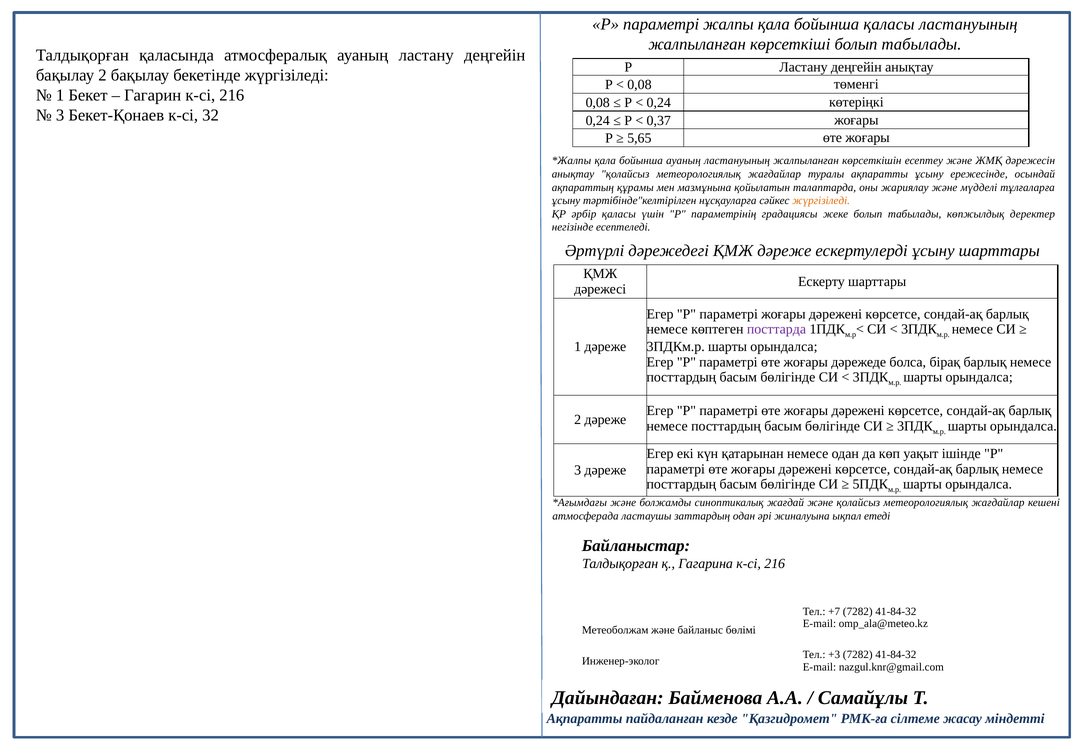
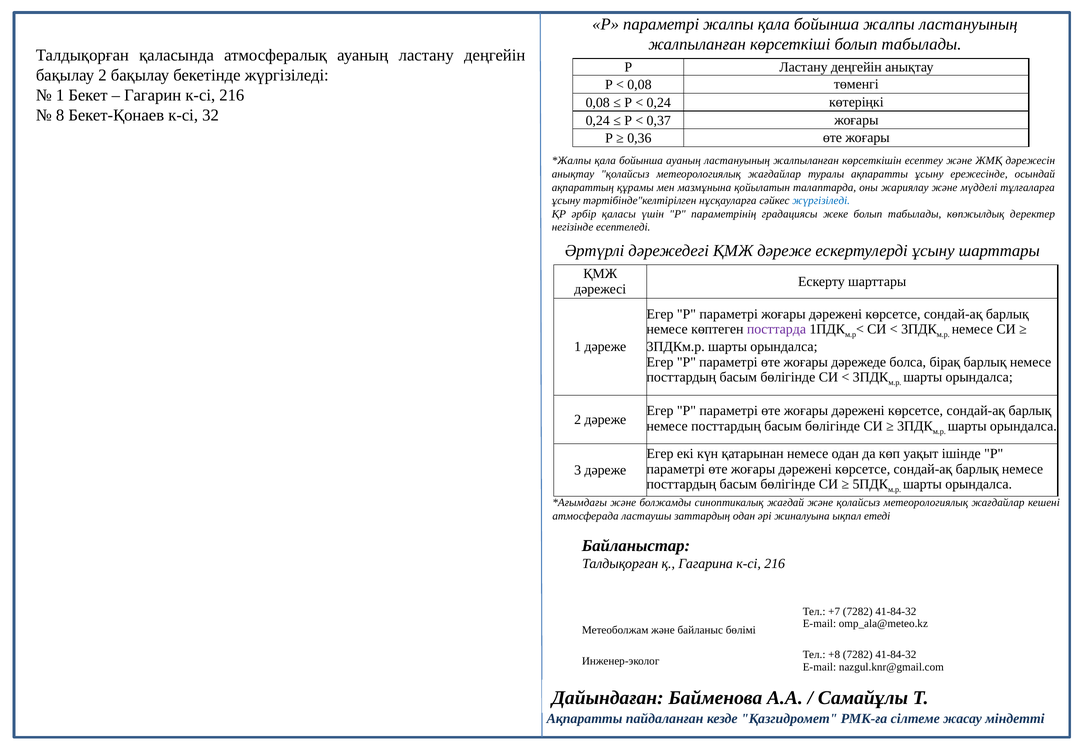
бойынша қаласы: қаласы -> жалпы
3 at (60, 115): 3 -> 8
5,65: 5,65 -> 0,36
жүргізіледі at (821, 201) colour: orange -> blue
+3: +3 -> +8
